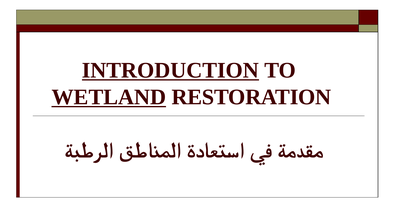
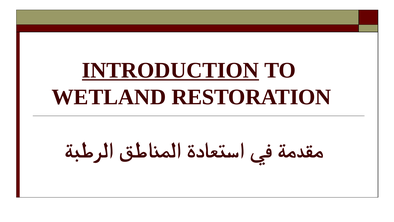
WETLAND underline: present -> none
